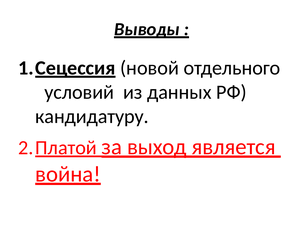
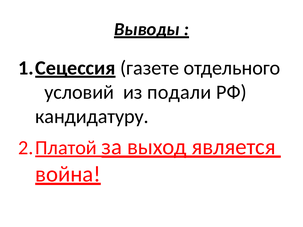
новой: новой -> газете
данных: данных -> подали
